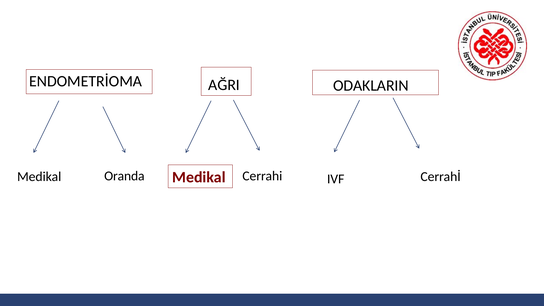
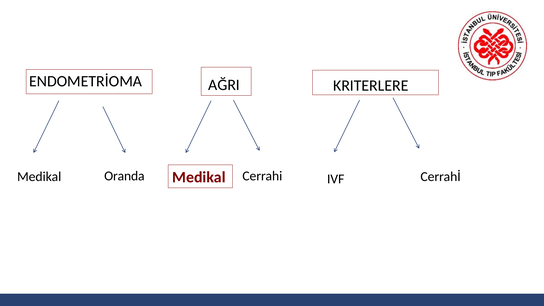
ODAKLARIN: ODAKLARIN -> KRITERLERE
